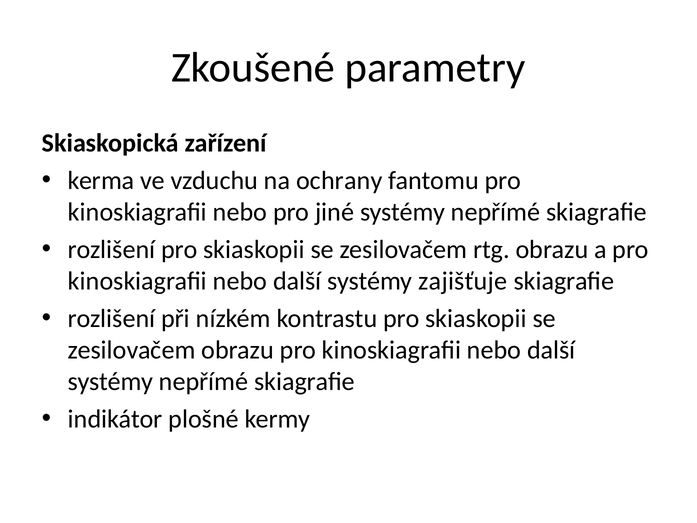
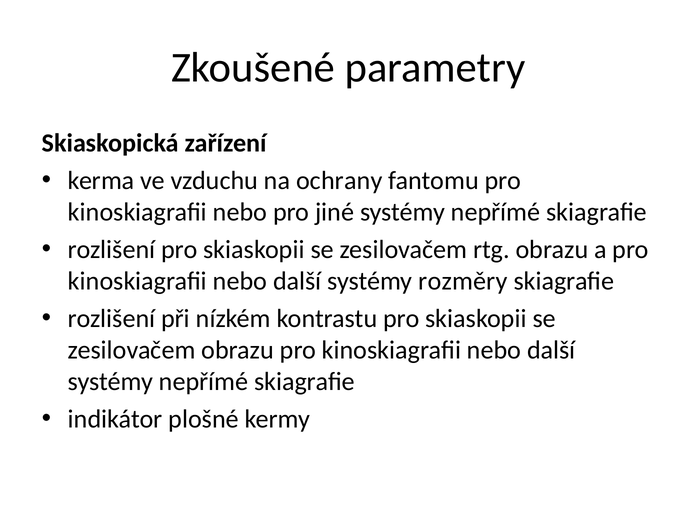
zajišťuje: zajišťuje -> rozměry
